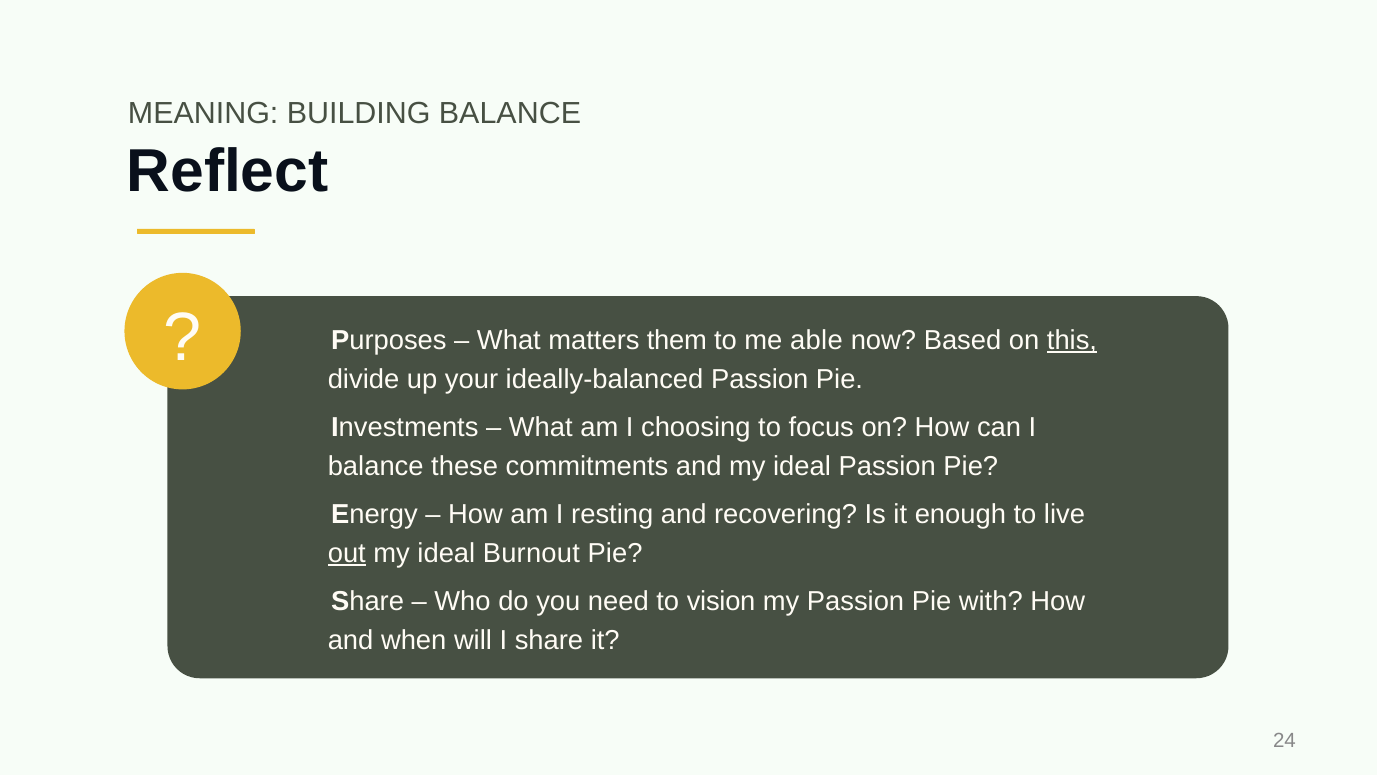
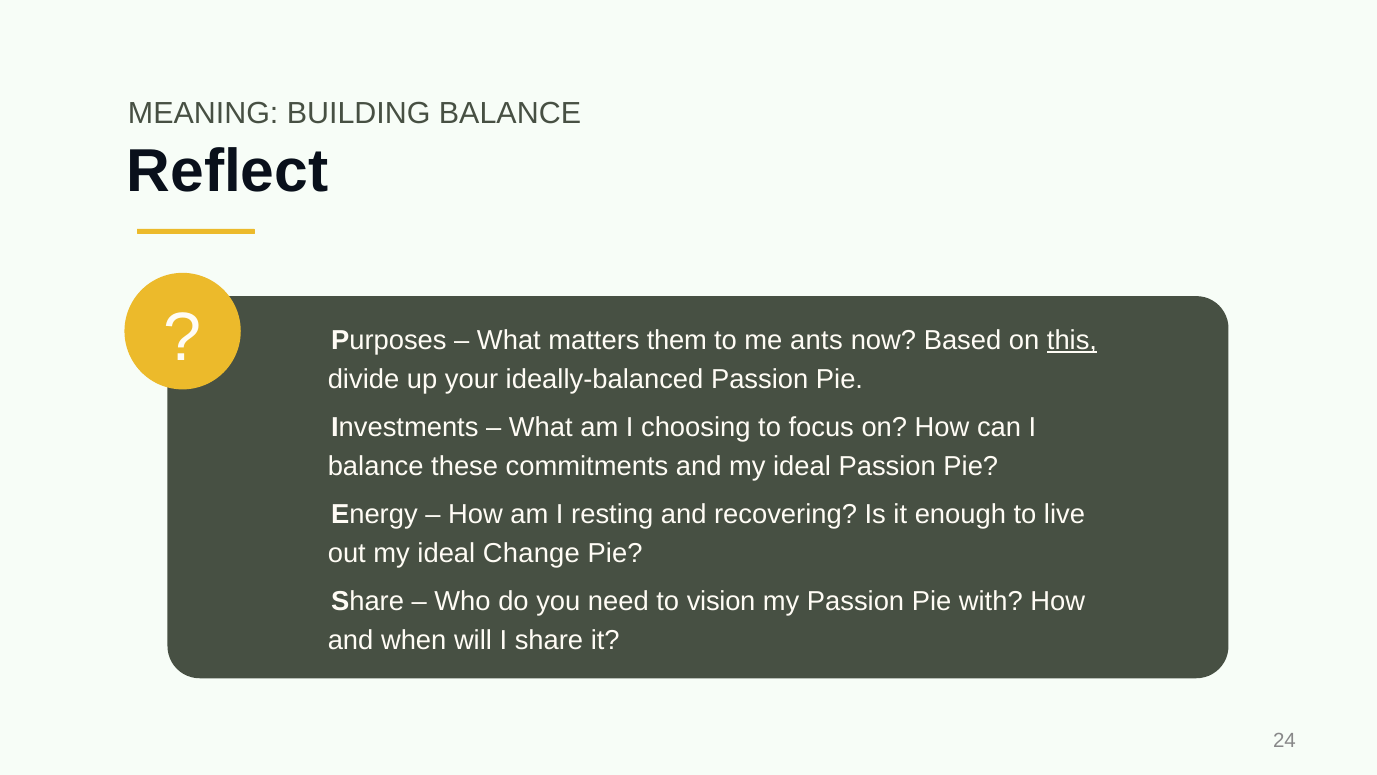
able: able -> ants
out underline: present -> none
Burnout: Burnout -> Change
